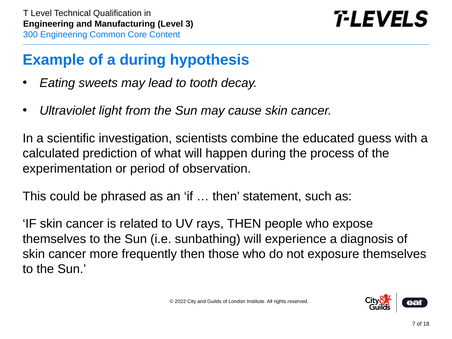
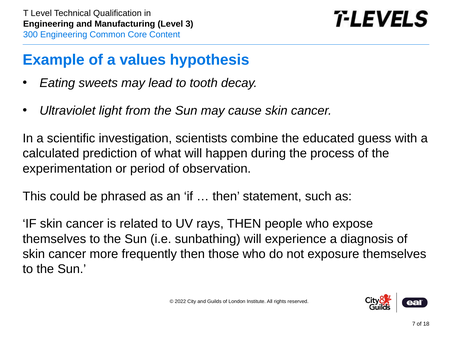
a during: during -> values
